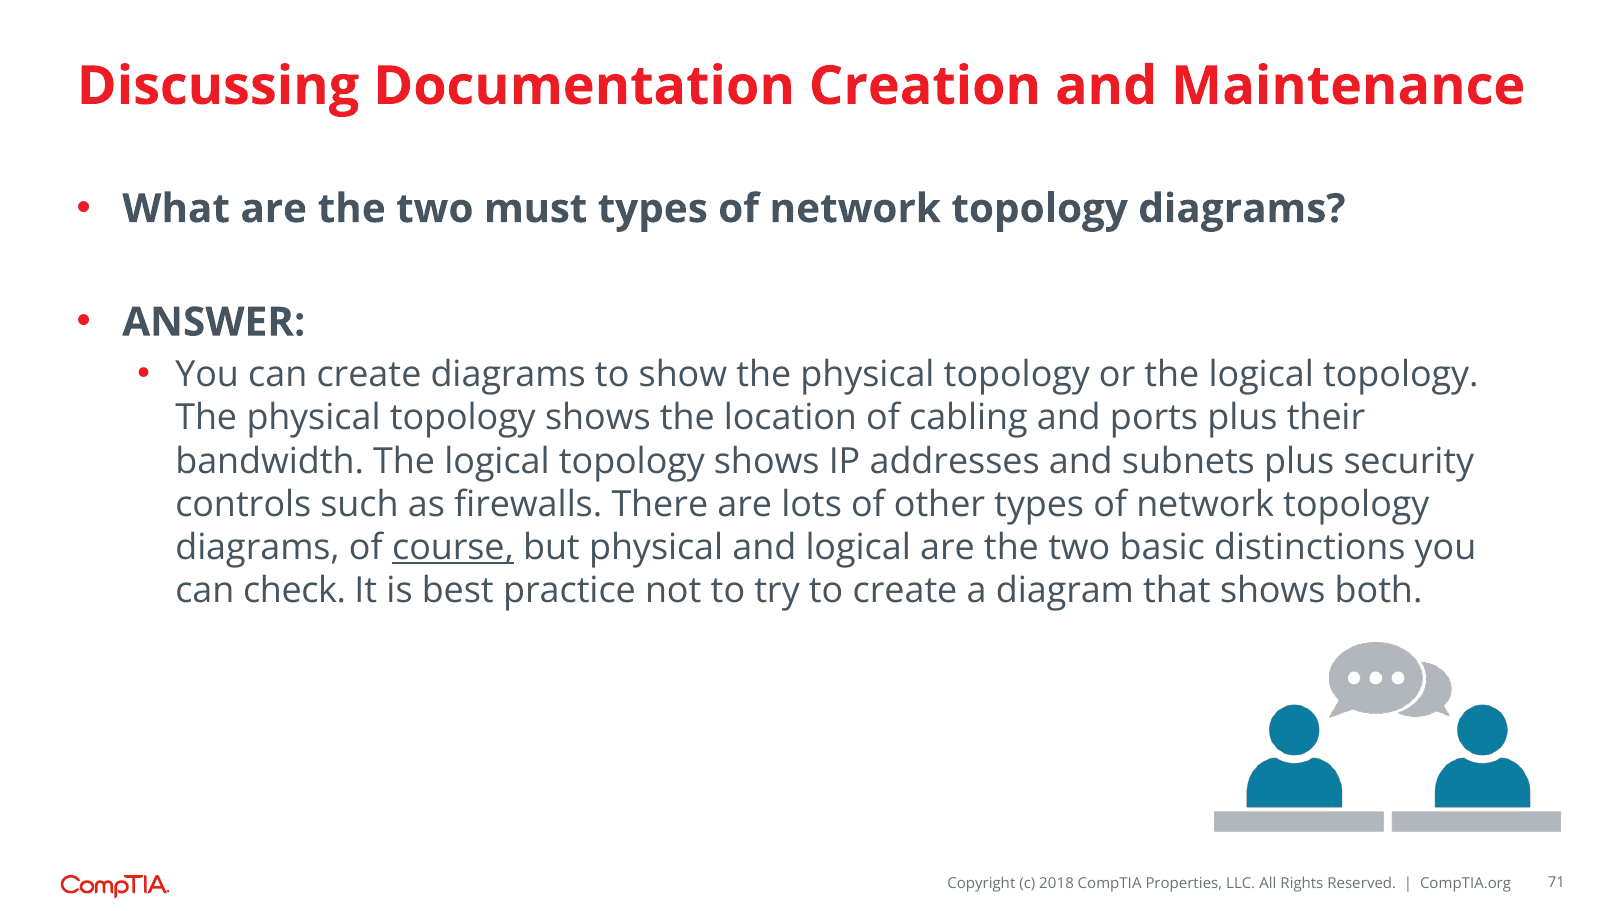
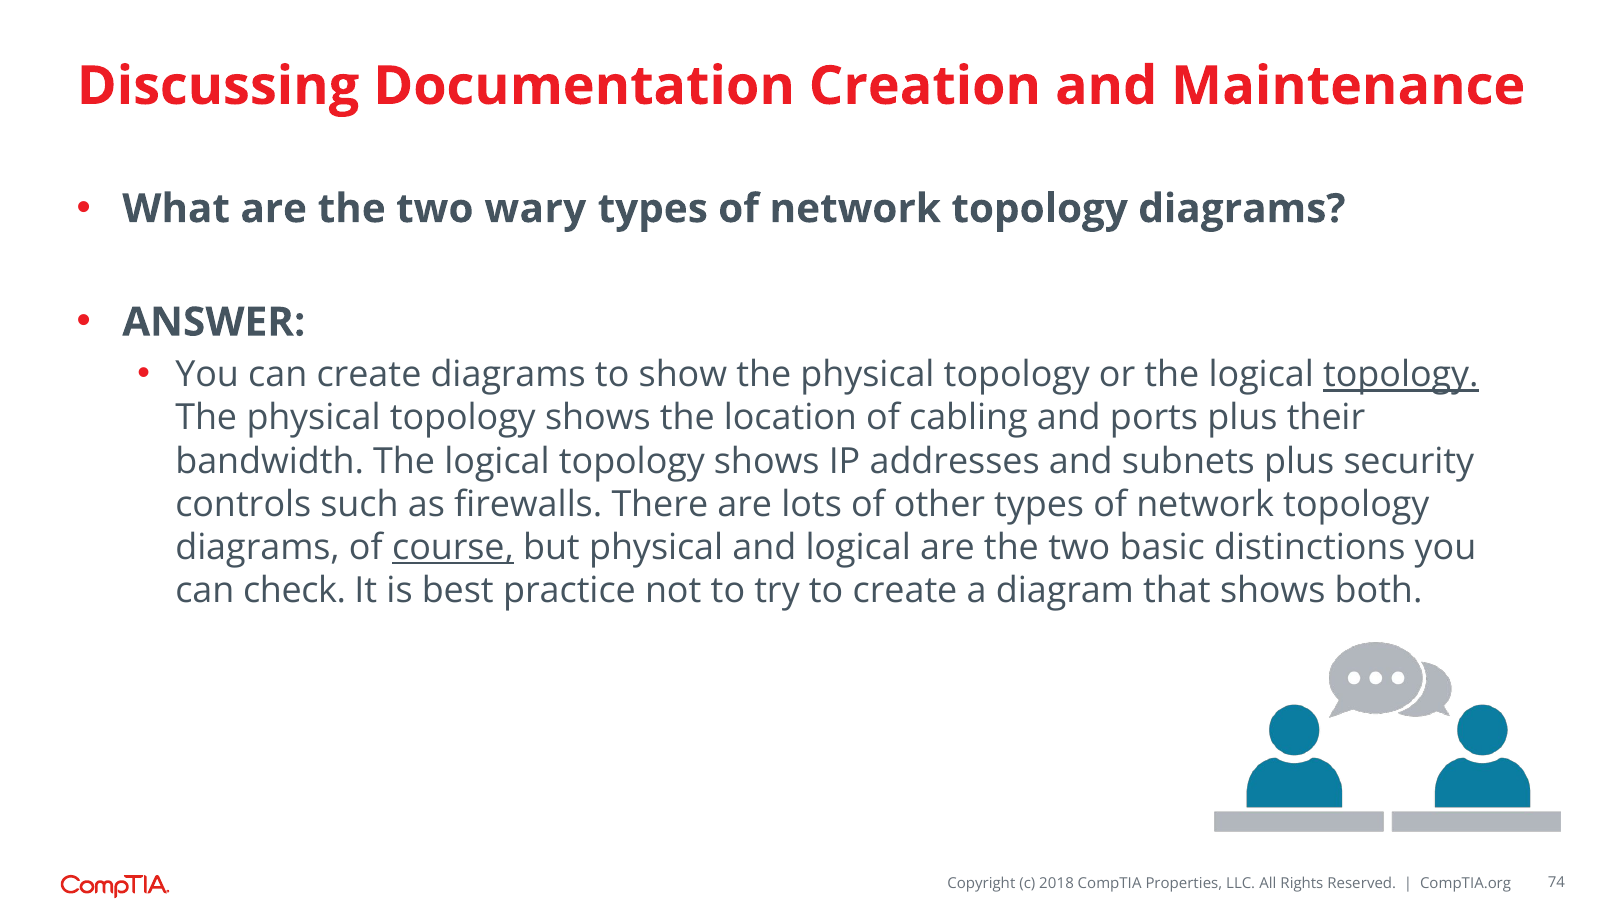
must: must -> wary
topology at (1401, 375) underline: none -> present
71: 71 -> 74
